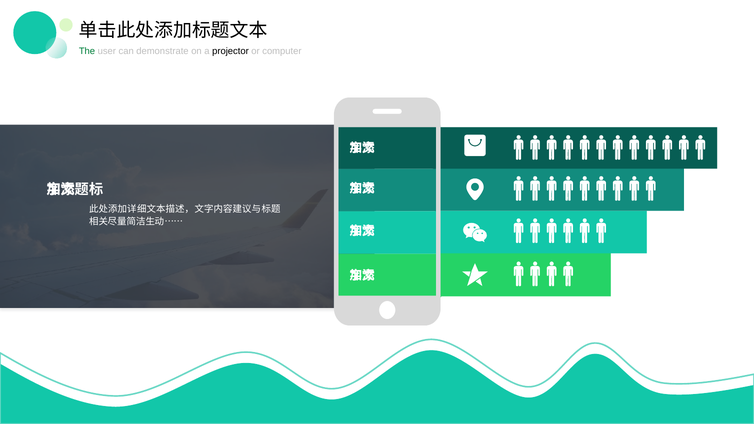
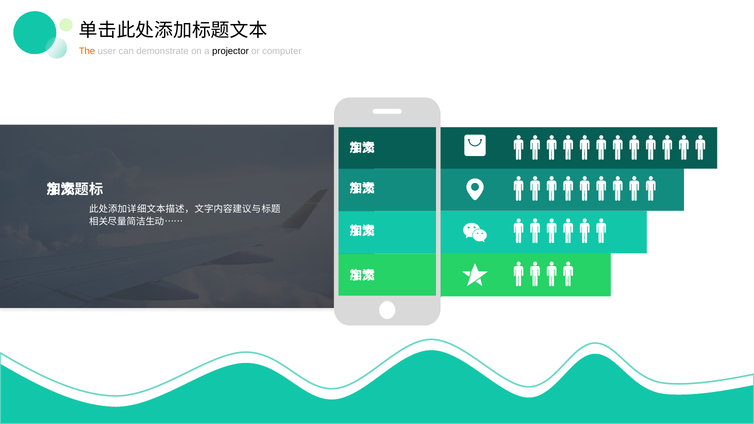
The colour: green -> orange
